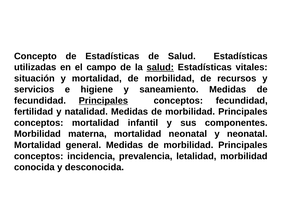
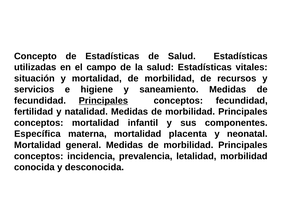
salud at (160, 67) underline: present -> none
Morbilidad at (37, 134): Morbilidad -> Específica
mortalidad neonatal: neonatal -> placenta
